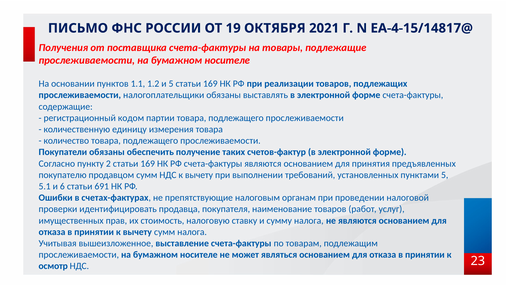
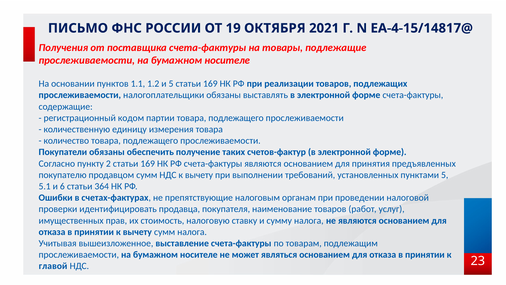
691: 691 -> 364
осмотр: осмотр -> главой
